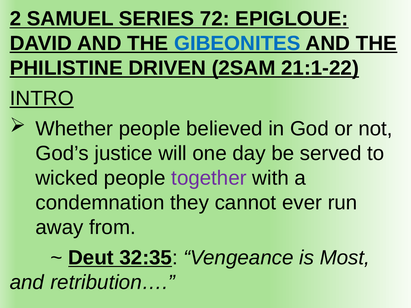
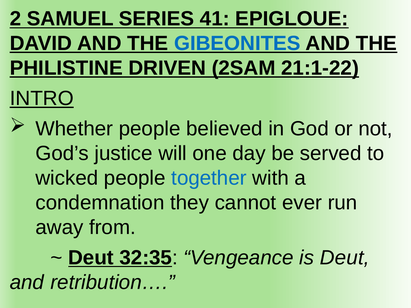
72: 72 -> 41
together colour: purple -> blue
is Most: Most -> Deut
